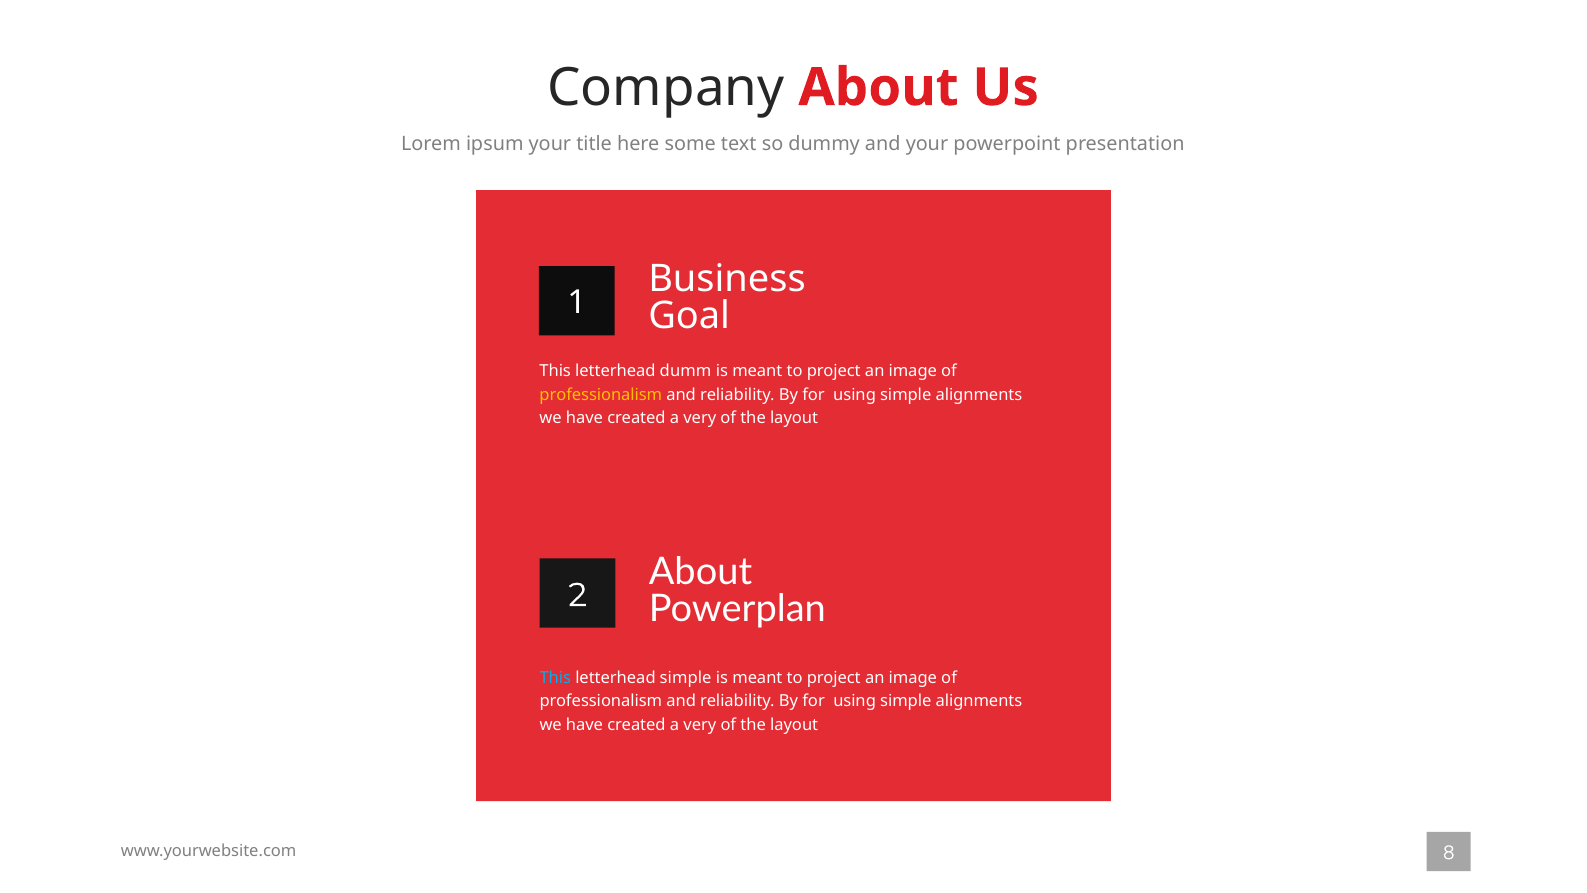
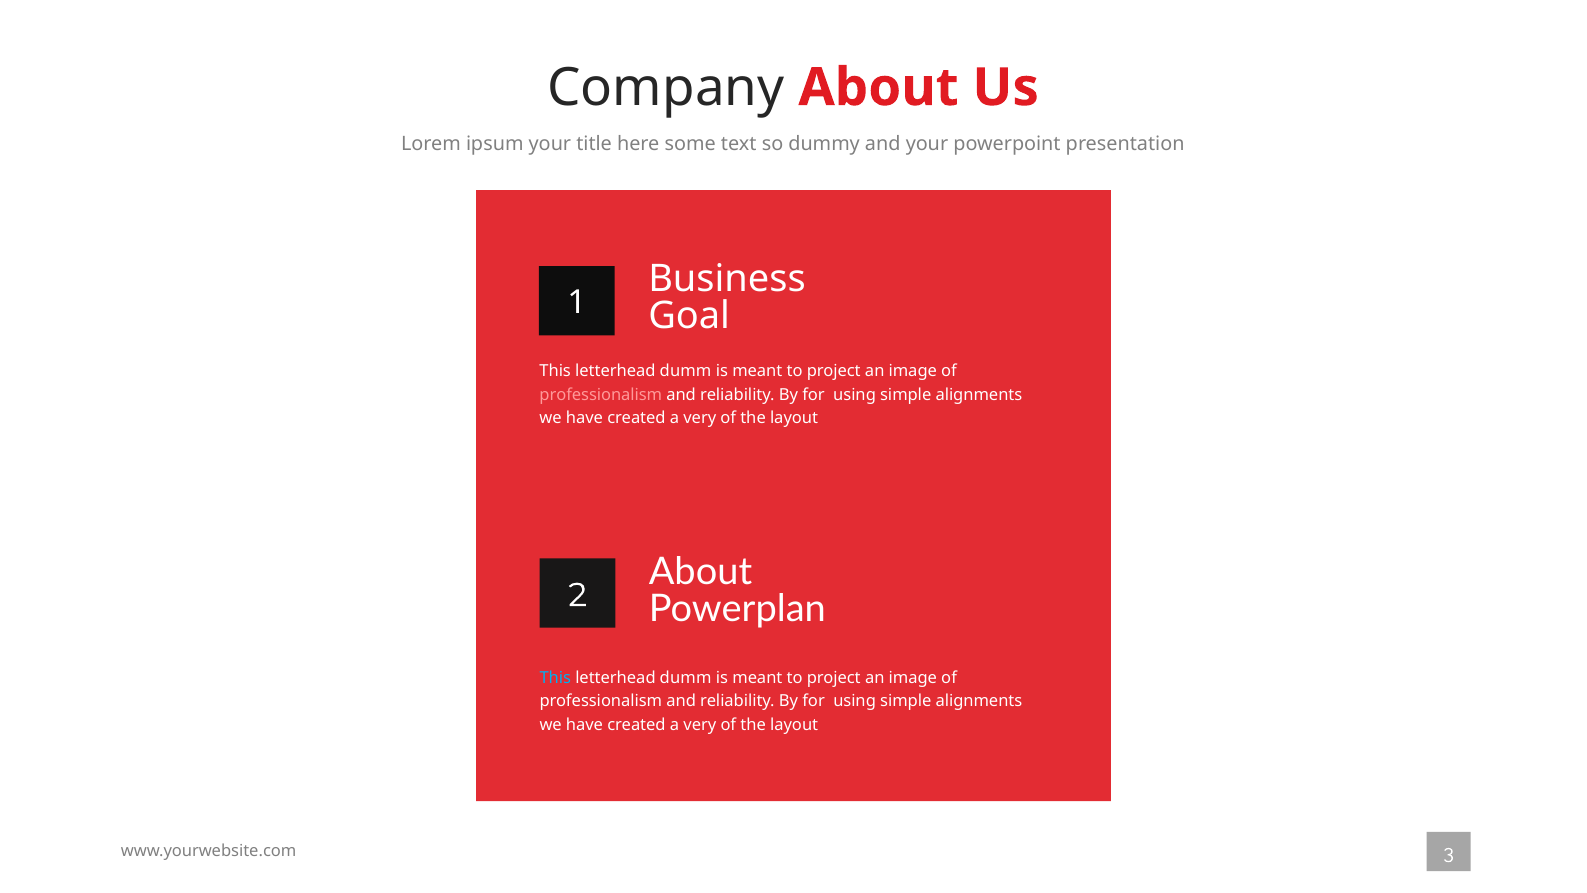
professionalism at (601, 394) colour: yellow -> pink
simple at (686, 677): simple -> dumm
8: 8 -> 3
